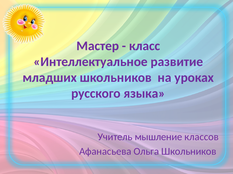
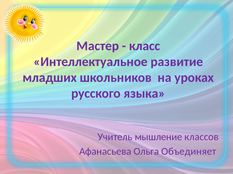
Ольга Школьников: Школьников -> Объединяет
